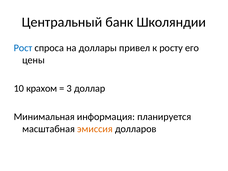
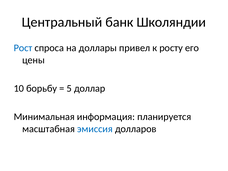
крахом: крахом -> борьбу
3: 3 -> 5
эмиссия colour: orange -> blue
